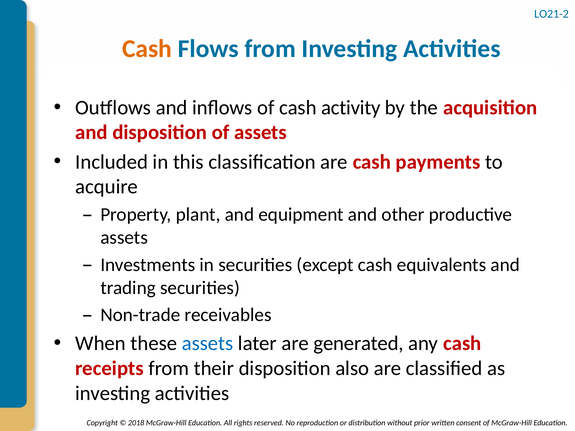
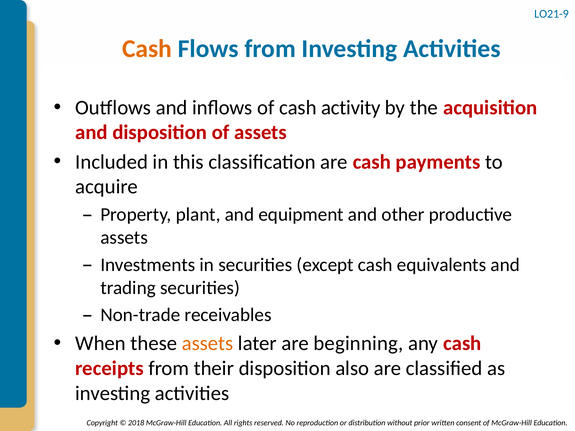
LO21-2: LO21-2 -> LO21-9
assets at (208, 344) colour: blue -> orange
generated: generated -> beginning
